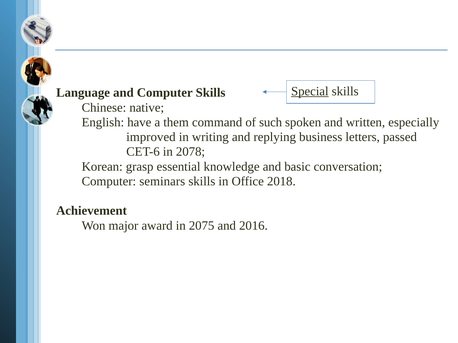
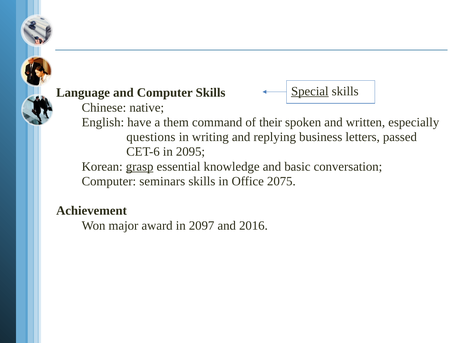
such: such -> their
improved: improved -> questions
2078: 2078 -> 2095
grasp underline: none -> present
2018: 2018 -> 2075
2075: 2075 -> 2097
